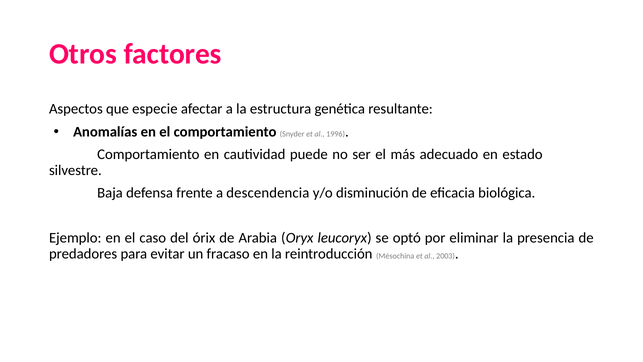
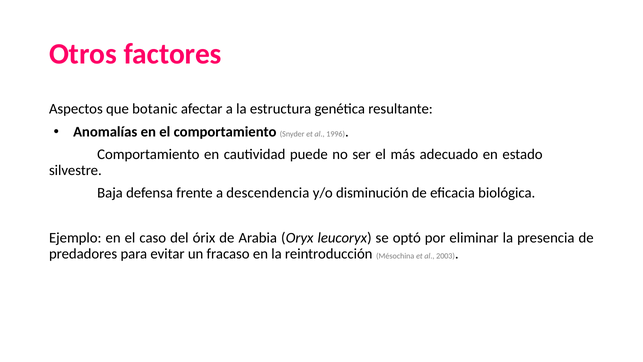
especie: especie -> botanic
